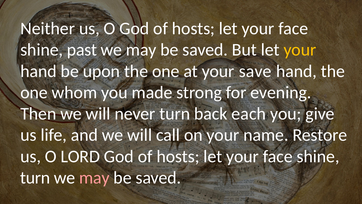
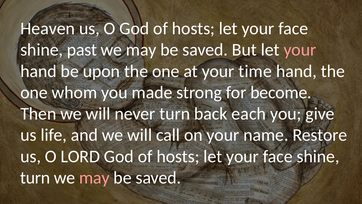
Neither: Neither -> Heaven
your at (300, 50) colour: yellow -> pink
save: save -> time
evening: evening -> become
